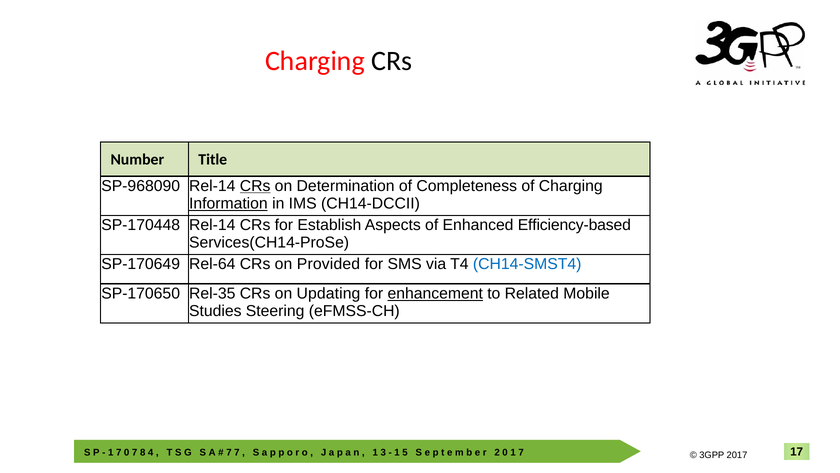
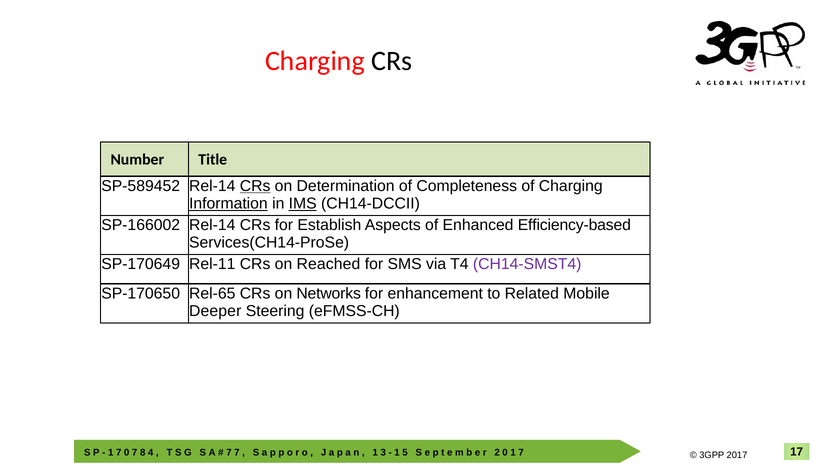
SP-968090: SP-968090 -> SP-589452
IMS underline: none -> present
SP-170448: SP-170448 -> SP-166002
Rel-64: Rel-64 -> Rel-11
Provided: Provided -> Reached
CH14-SMST4 colour: blue -> purple
Rel-35: Rel-35 -> Rel-65
Updating: Updating -> Networks
enhancement underline: present -> none
Studies: Studies -> Deeper
